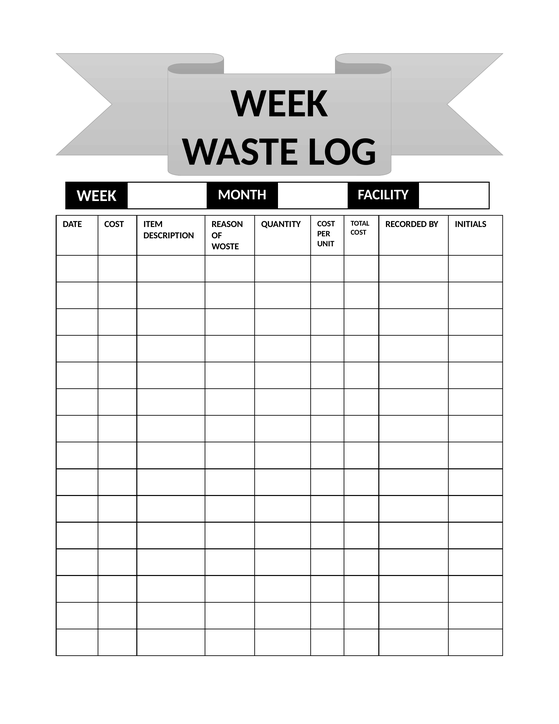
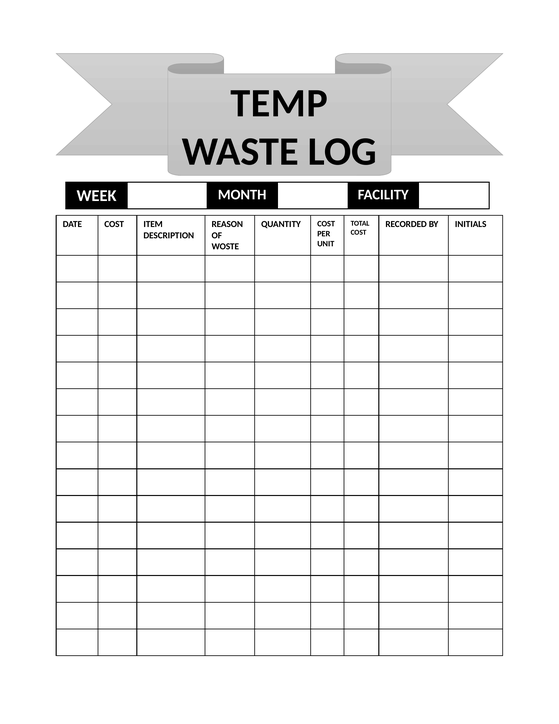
WEEK at (279, 103): WEEK -> TEMP
